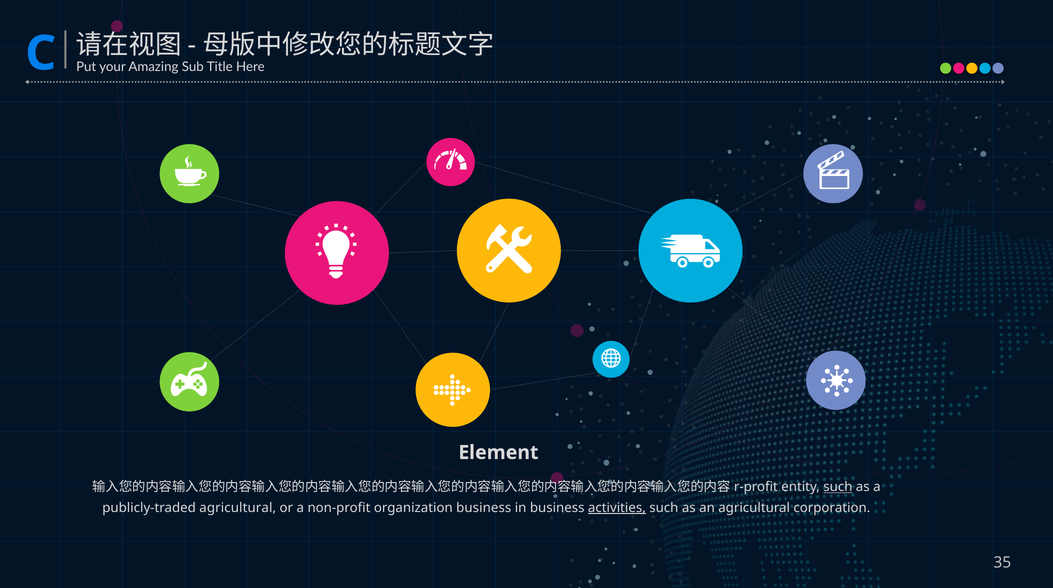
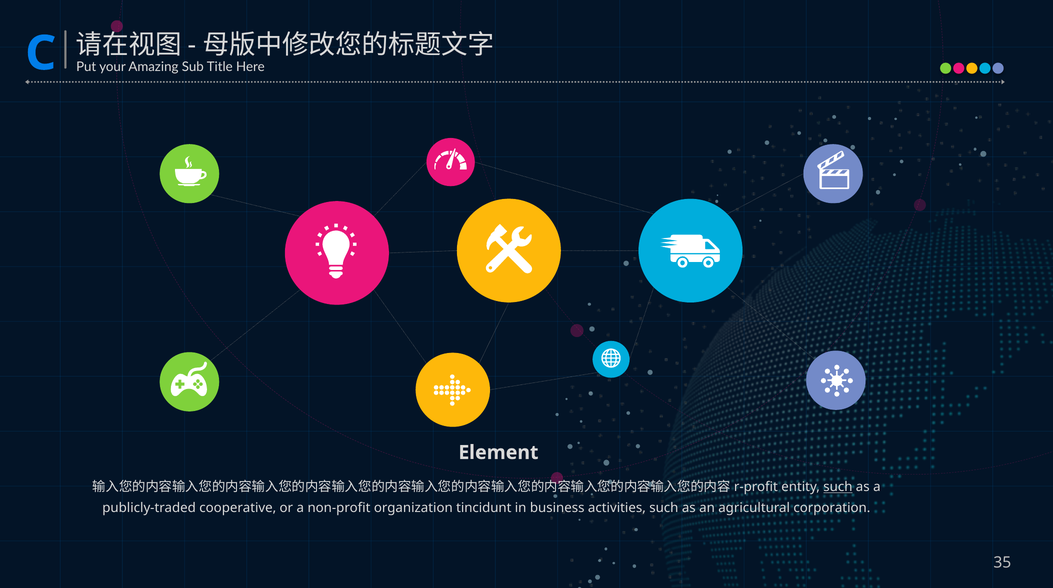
publicly-traded agricultural: agricultural -> cooperative
organization business: business -> tincidunt
activities underline: present -> none
